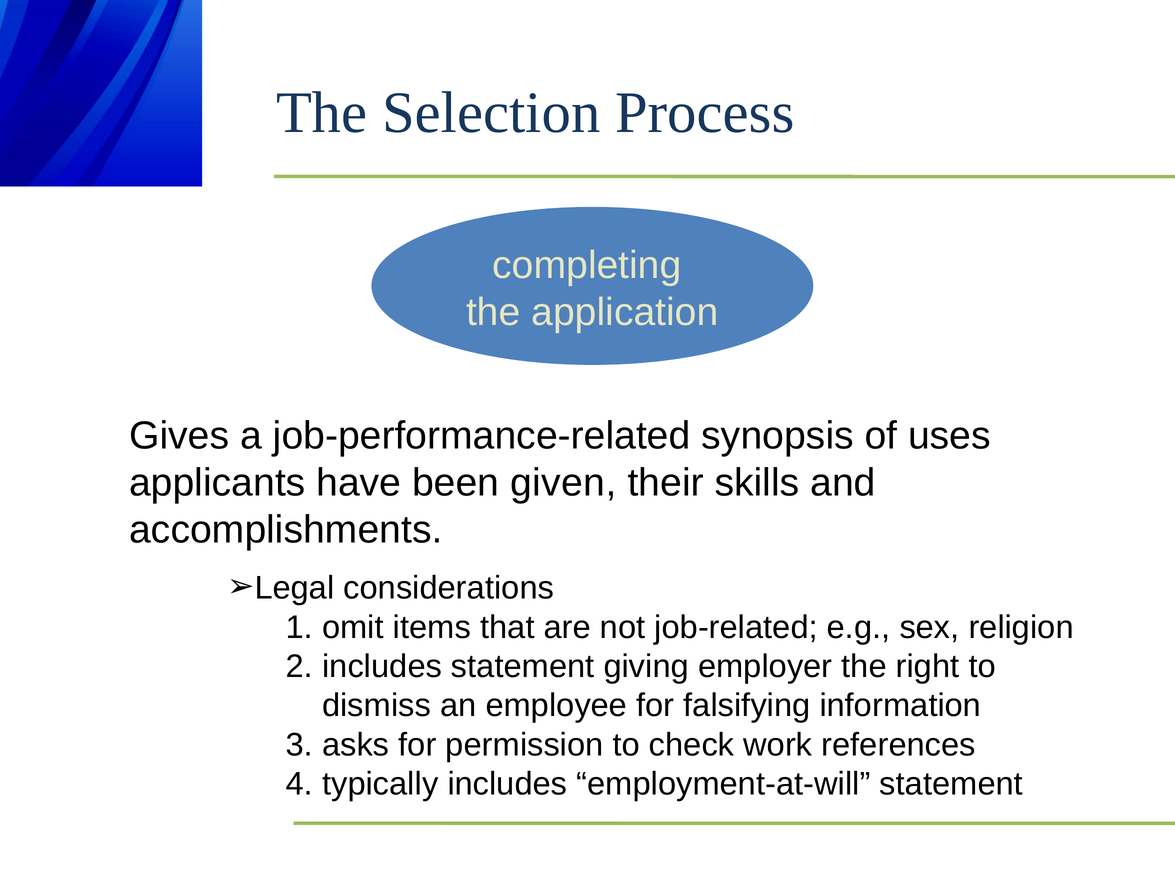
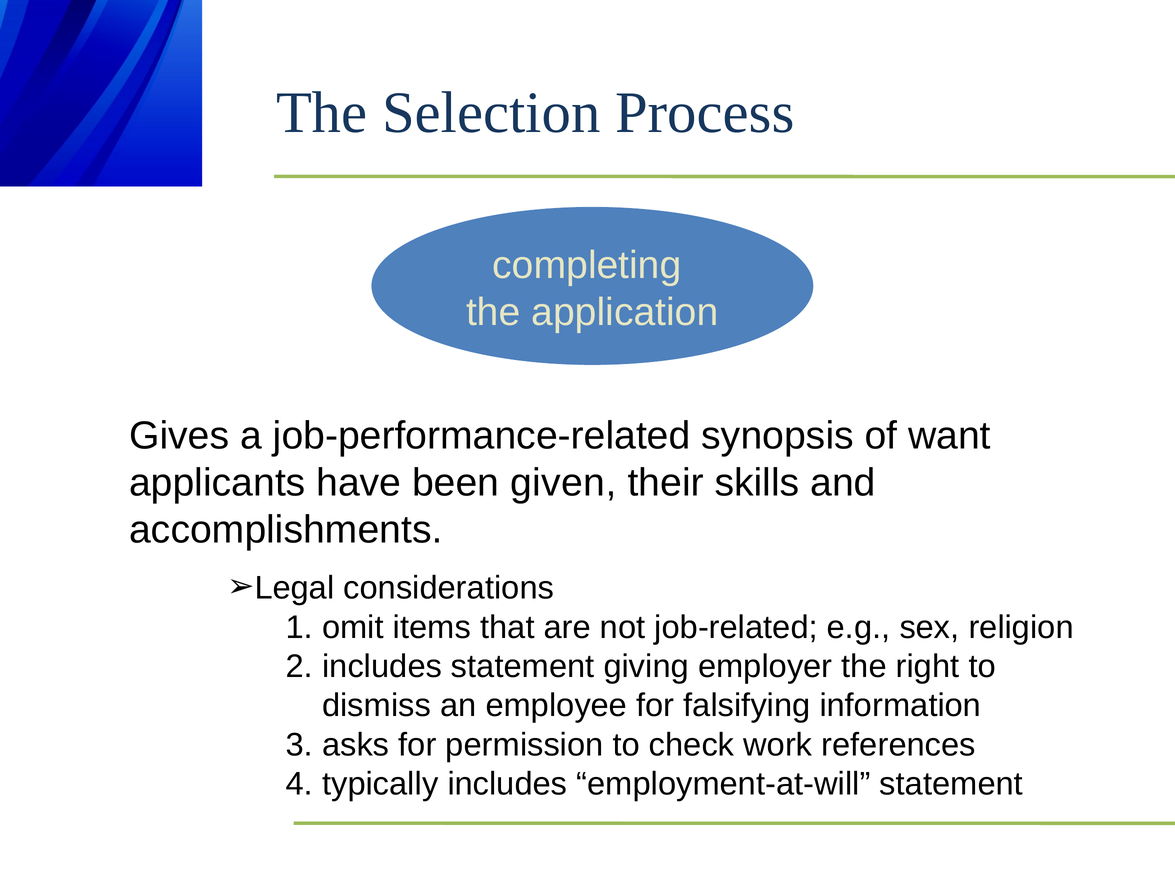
uses: uses -> want
